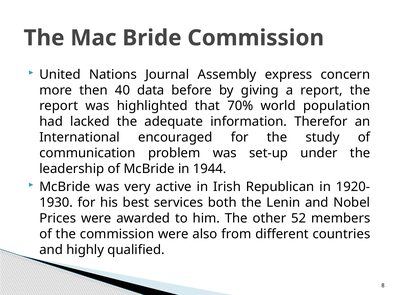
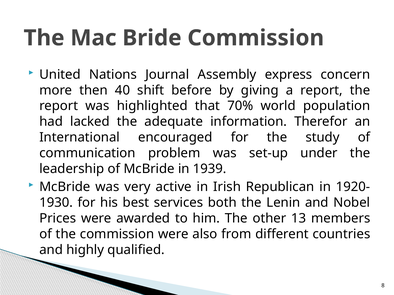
data: data -> shift
1944: 1944 -> 1939
52: 52 -> 13
